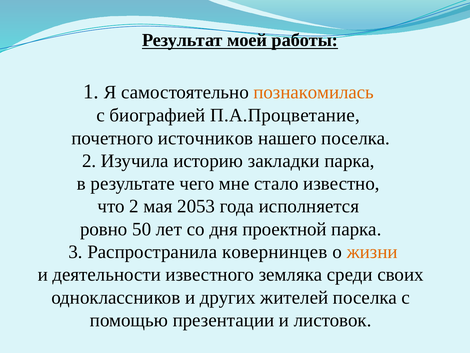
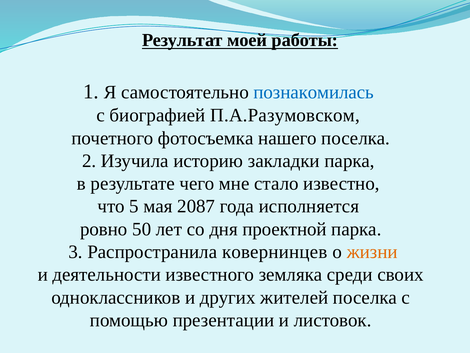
познакомилась colour: orange -> blue
П.А.Процветание: П.А.Процветание -> П.А.Разумовском
источников: источников -> фотосъемка
что 2: 2 -> 5
2053: 2053 -> 2087
